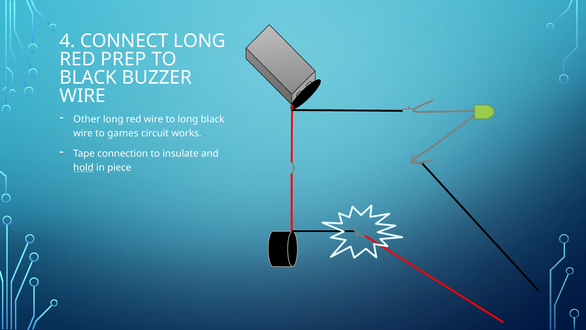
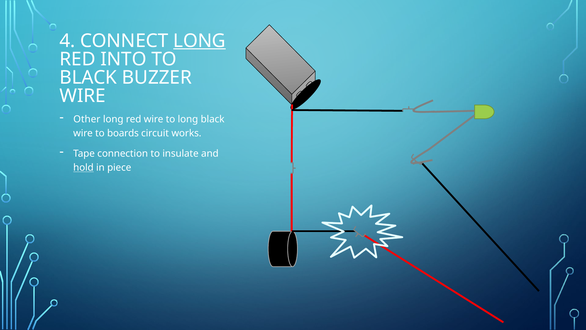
LONG at (199, 41) underline: none -> present
PREP: PREP -> INTO
games: games -> boards
